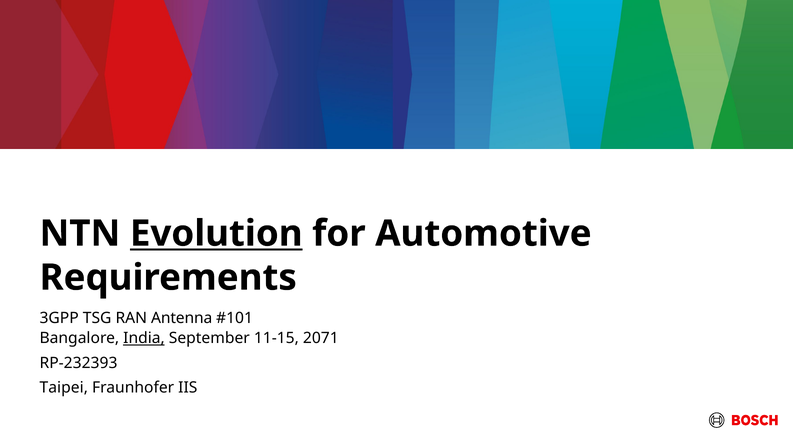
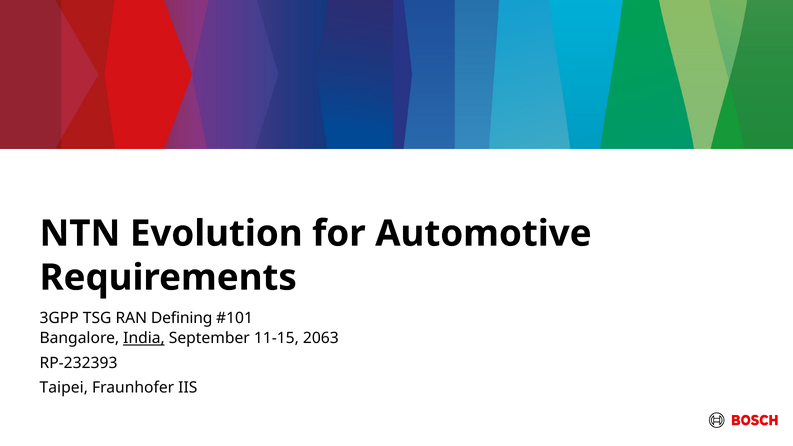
Evolution underline: present -> none
Antenna: Antenna -> Defining
2071: 2071 -> 2063
